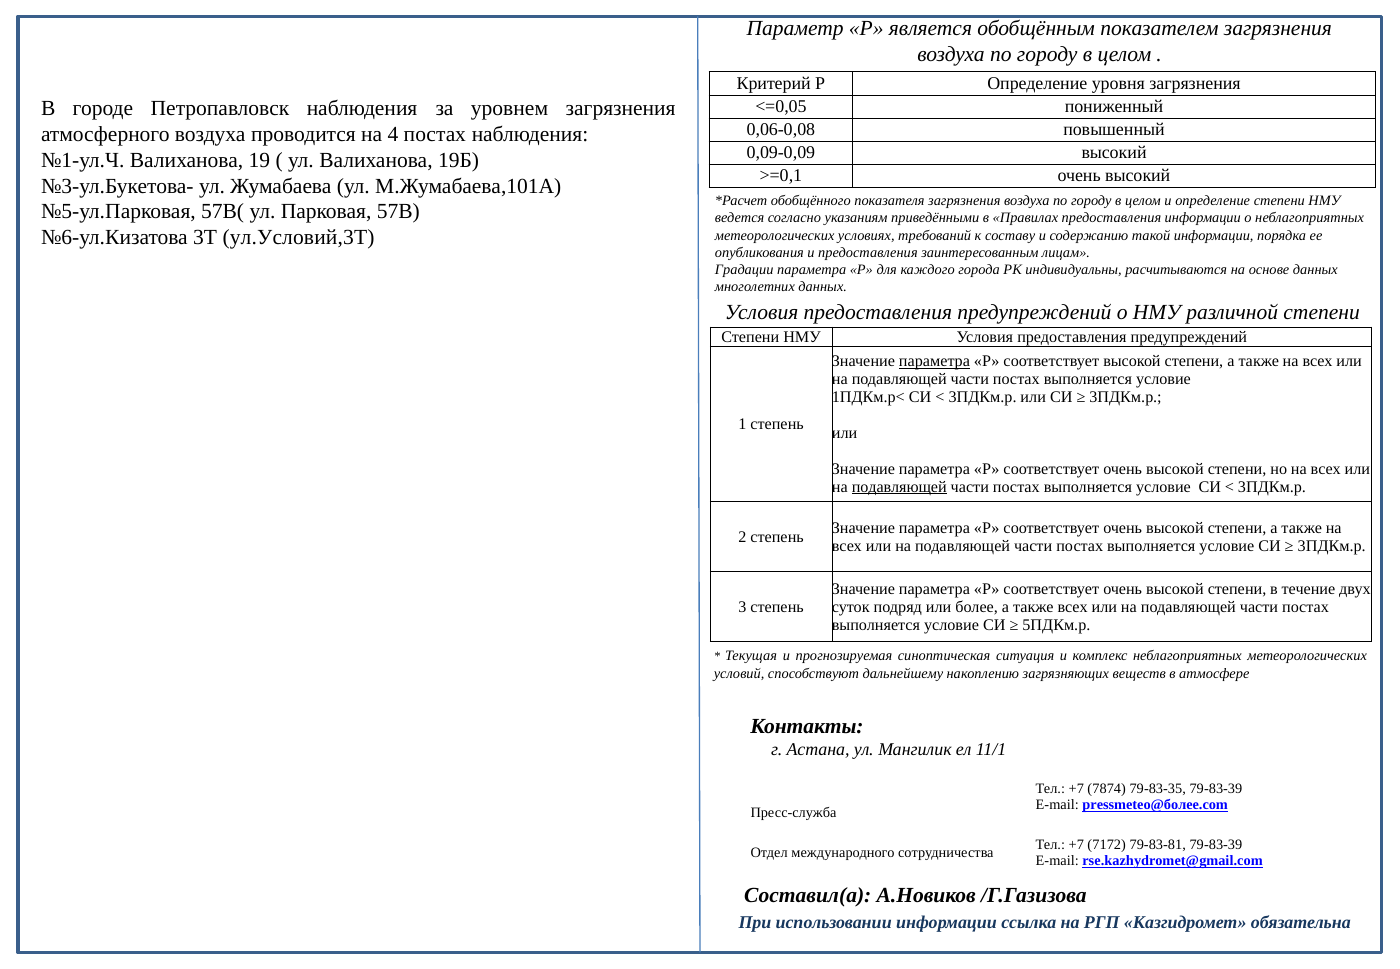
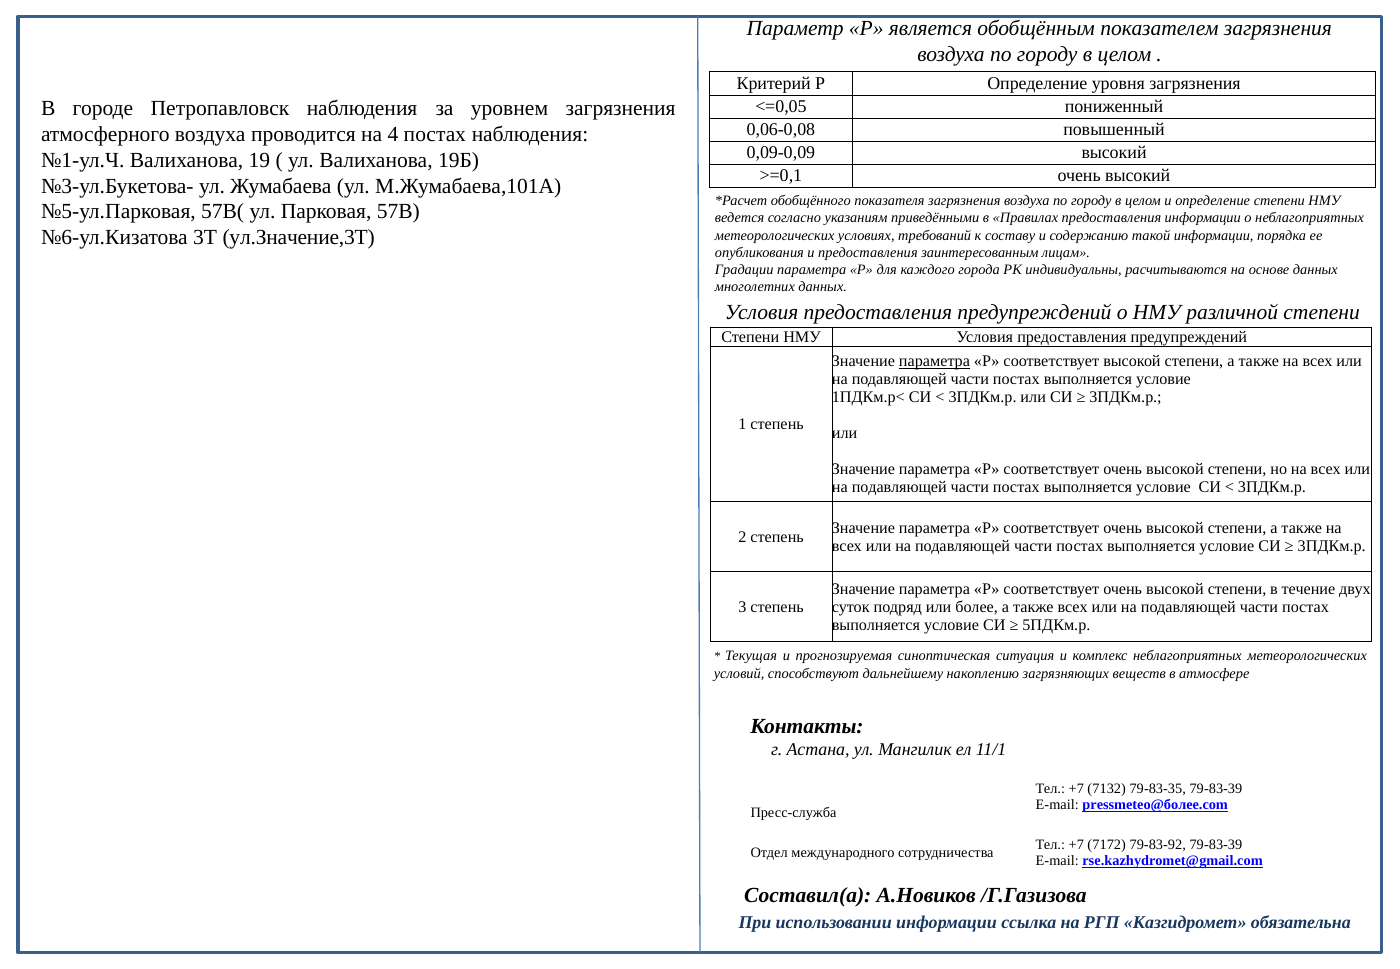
ул.Условий,3Т: ул.Условий,3Т -> ул.Значение,3Т
подавляющей at (899, 487) underline: present -> none
7874: 7874 -> 7132
79-83-81: 79-83-81 -> 79-83-92
